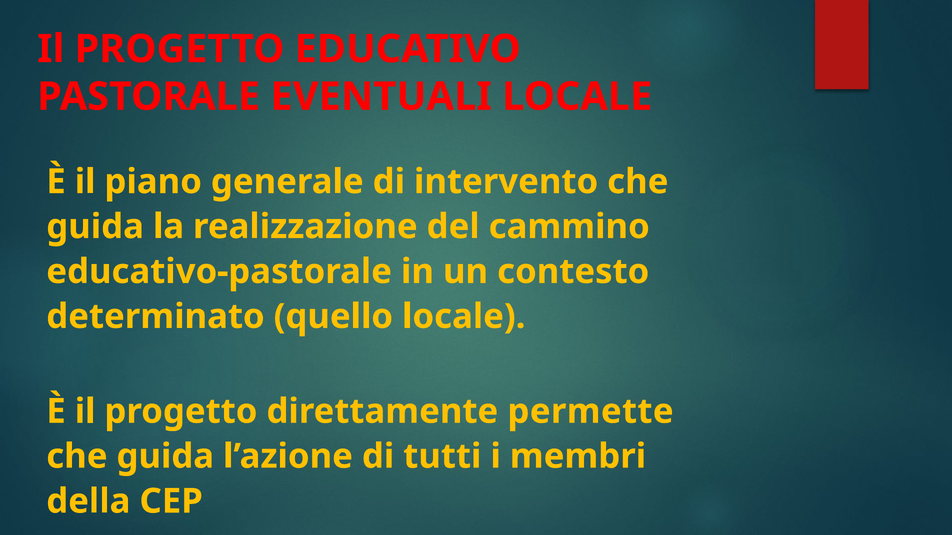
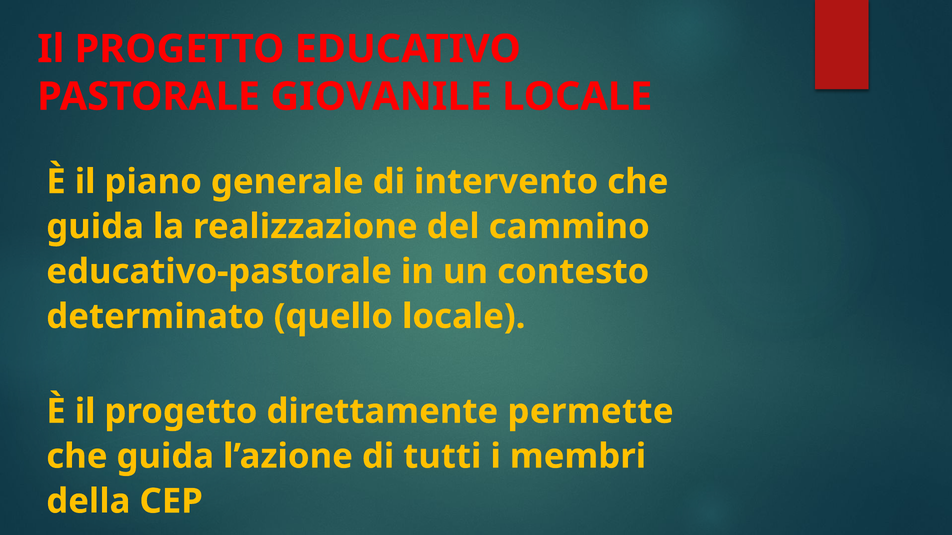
EVENTUALI: EVENTUALI -> GIOVANILE
